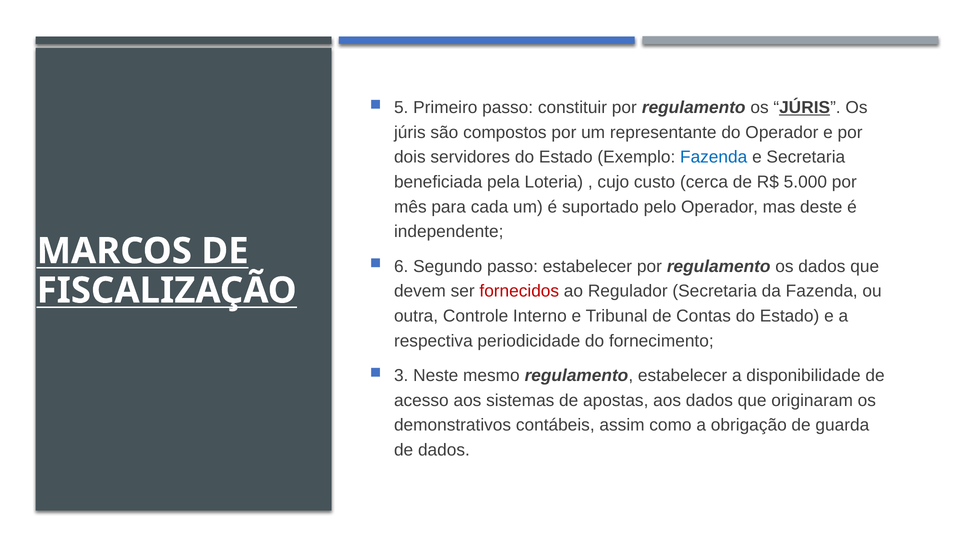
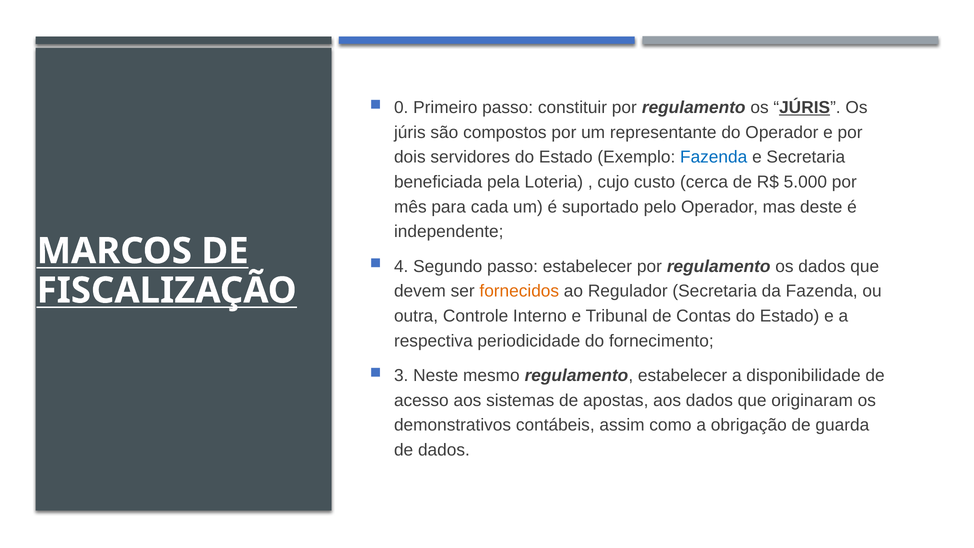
5: 5 -> 0
6: 6 -> 4
fornecidos colour: red -> orange
